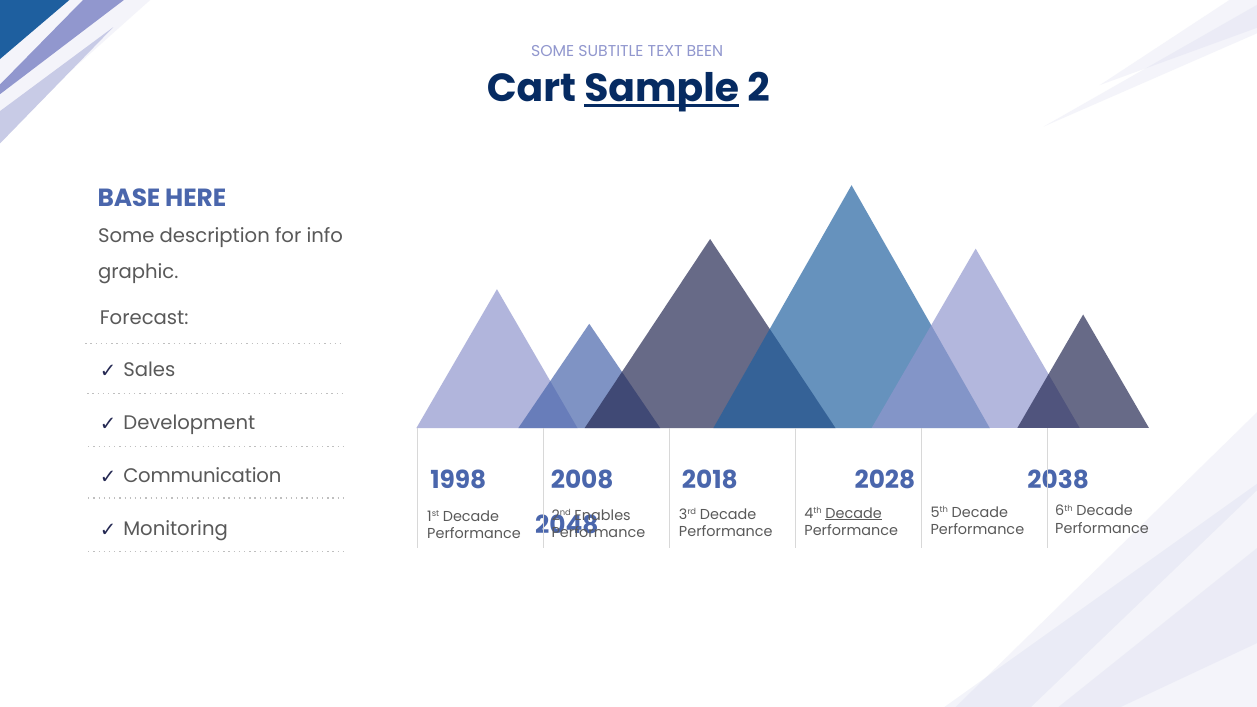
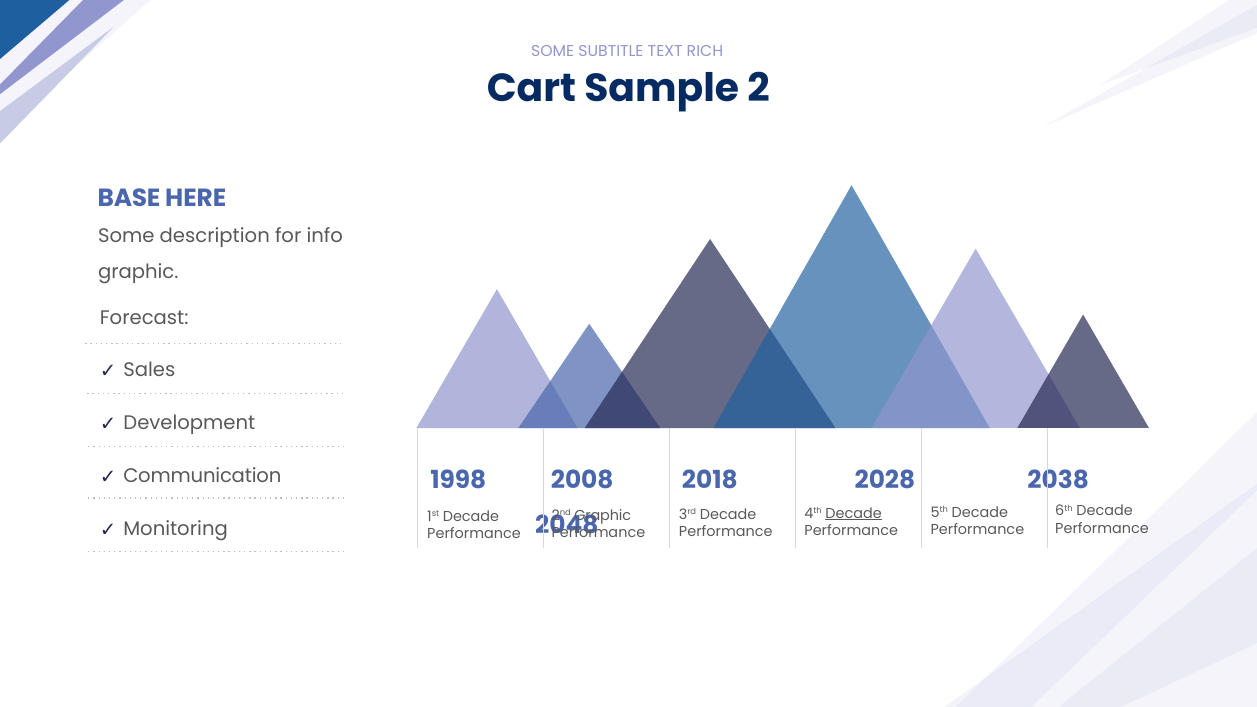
BEEN: BEEN -> RICH
Sample underline: present -> none
2nd Enables: Enables -> Graphic
